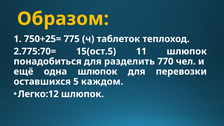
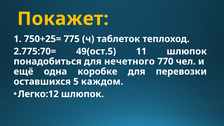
Образом: Образом -> Покажет
15(ост.5: 15(ост.5 -> 49(ост.5
разделить: разделить -> нечетного
одна шлюпок: шлюпок -> коробке
